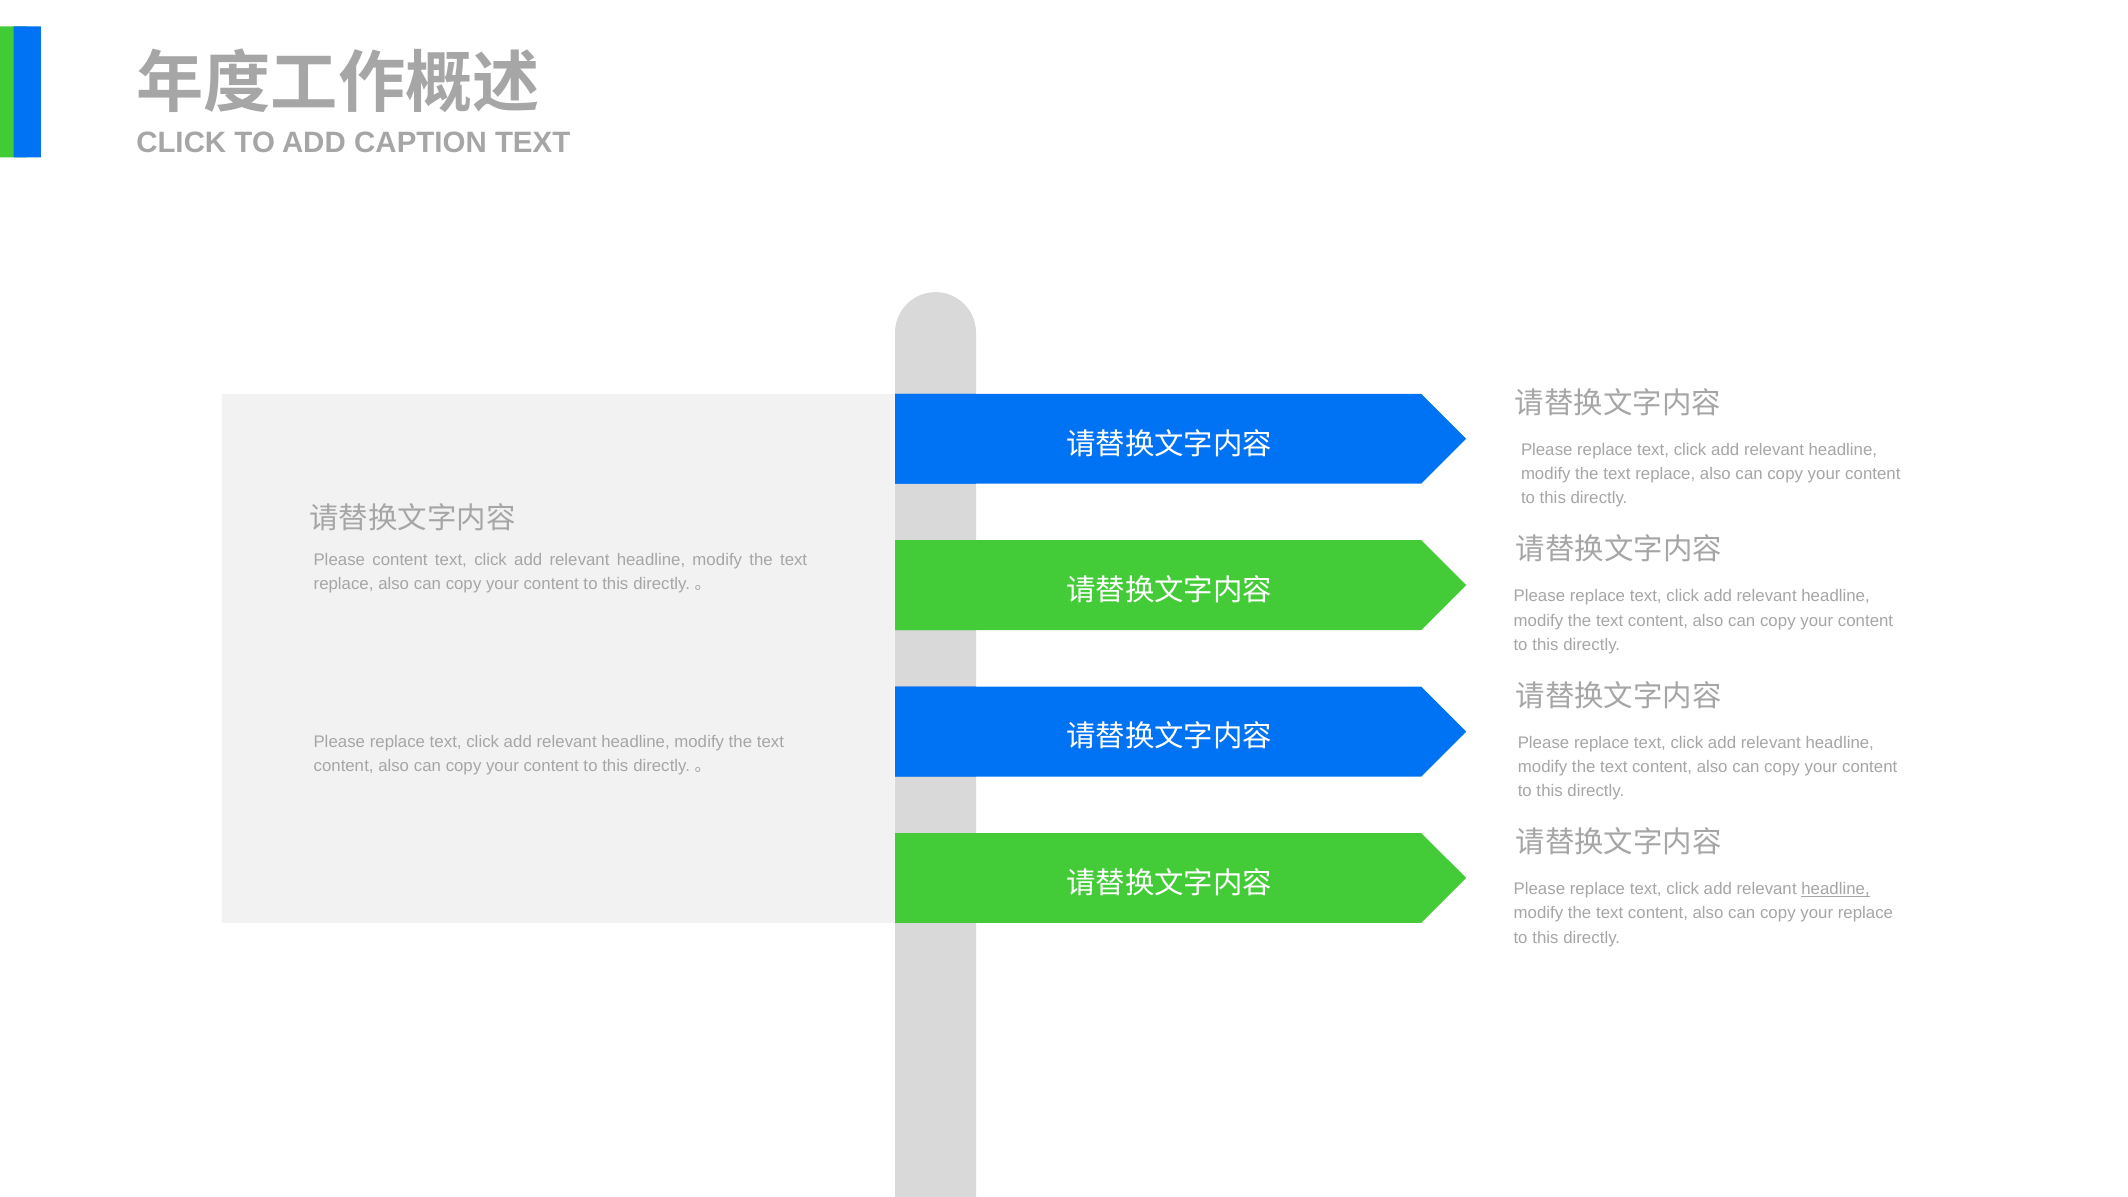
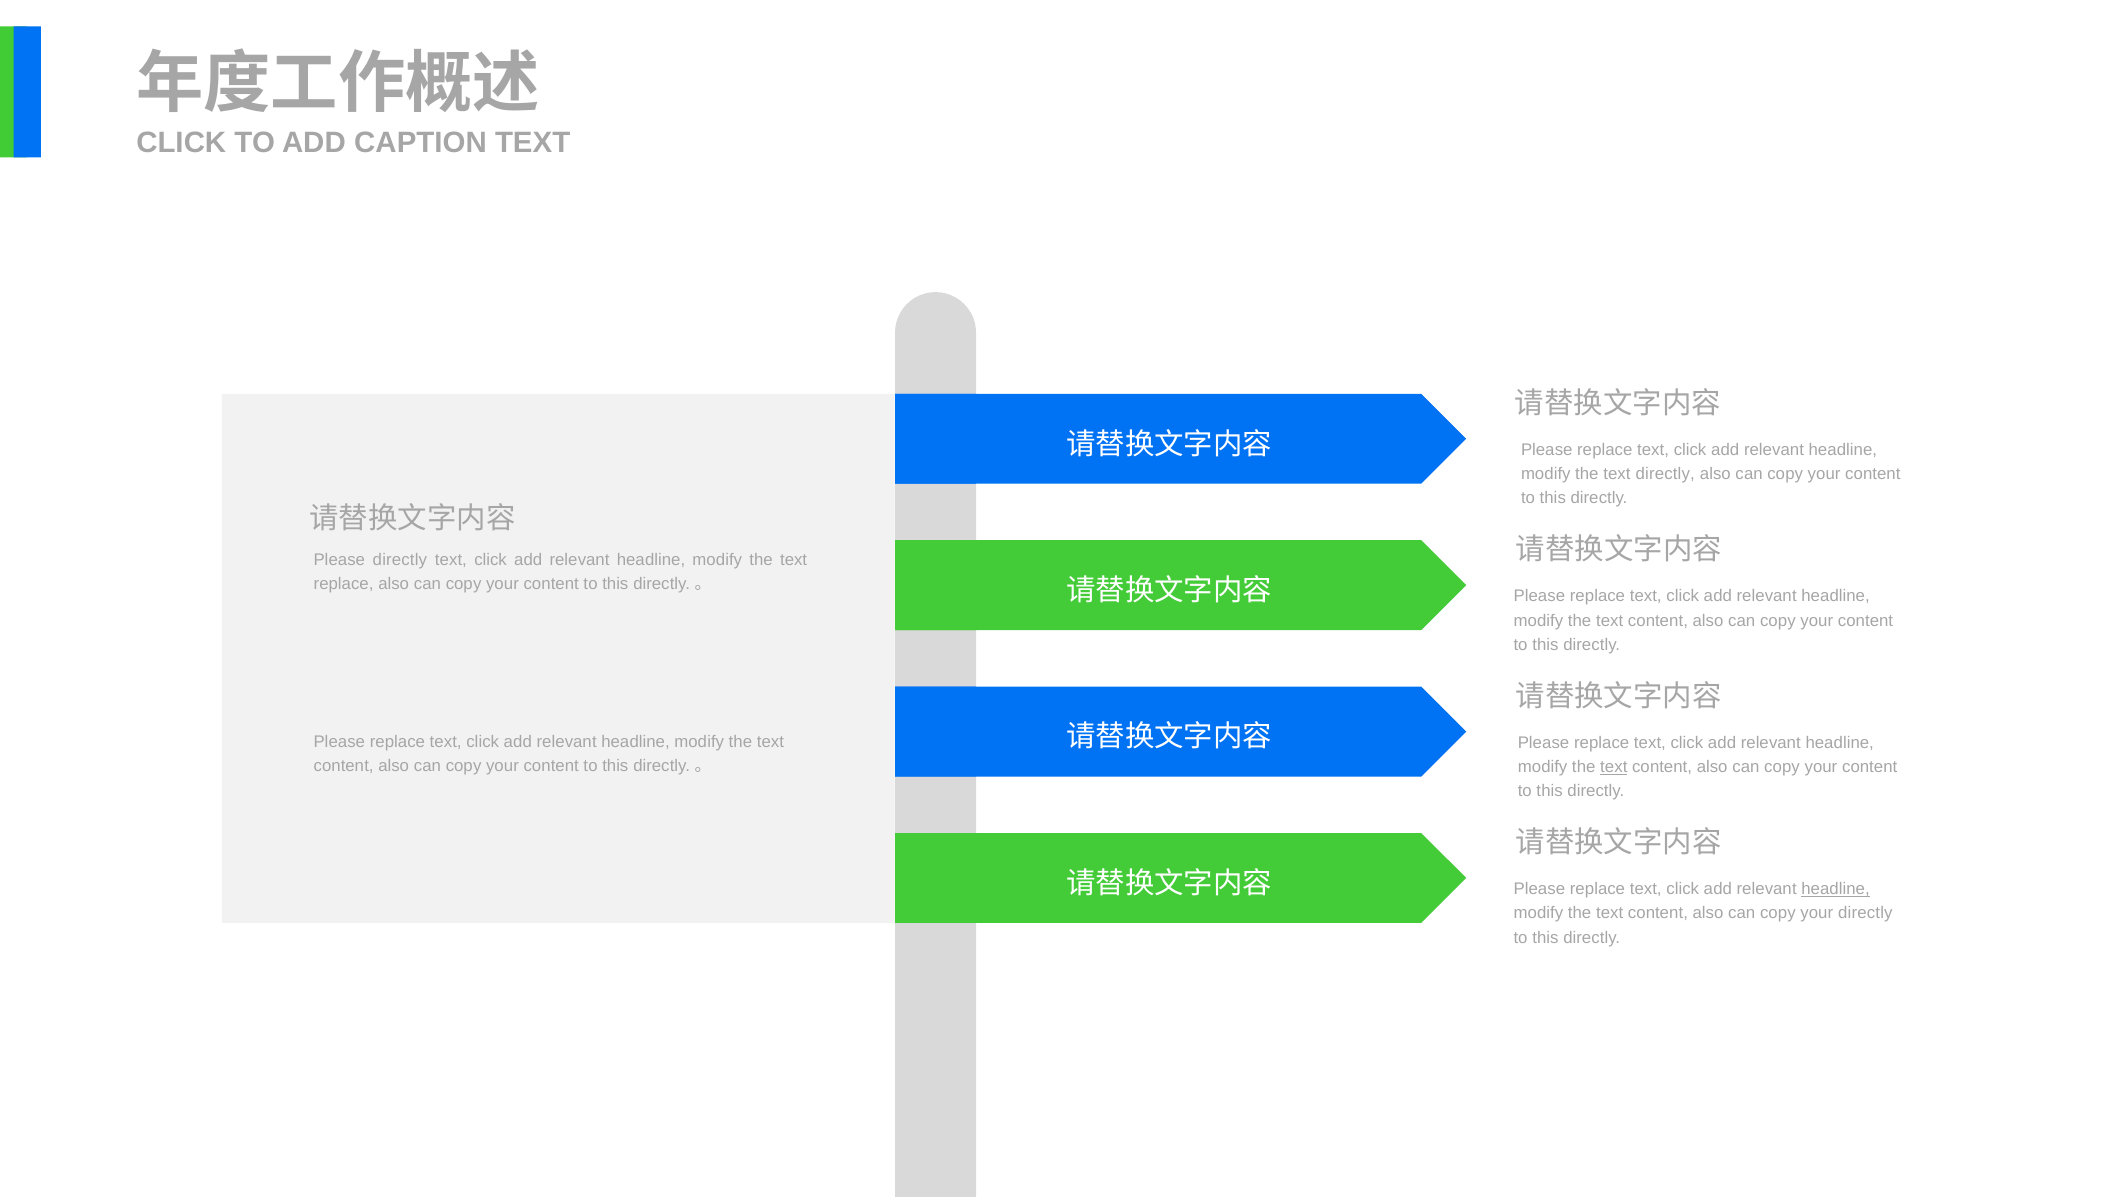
replace at (1665, 474): replace -> directly
Please content: content -> directly
text at (1614, 767) underline: none -> present
your replace: replace -> directly
